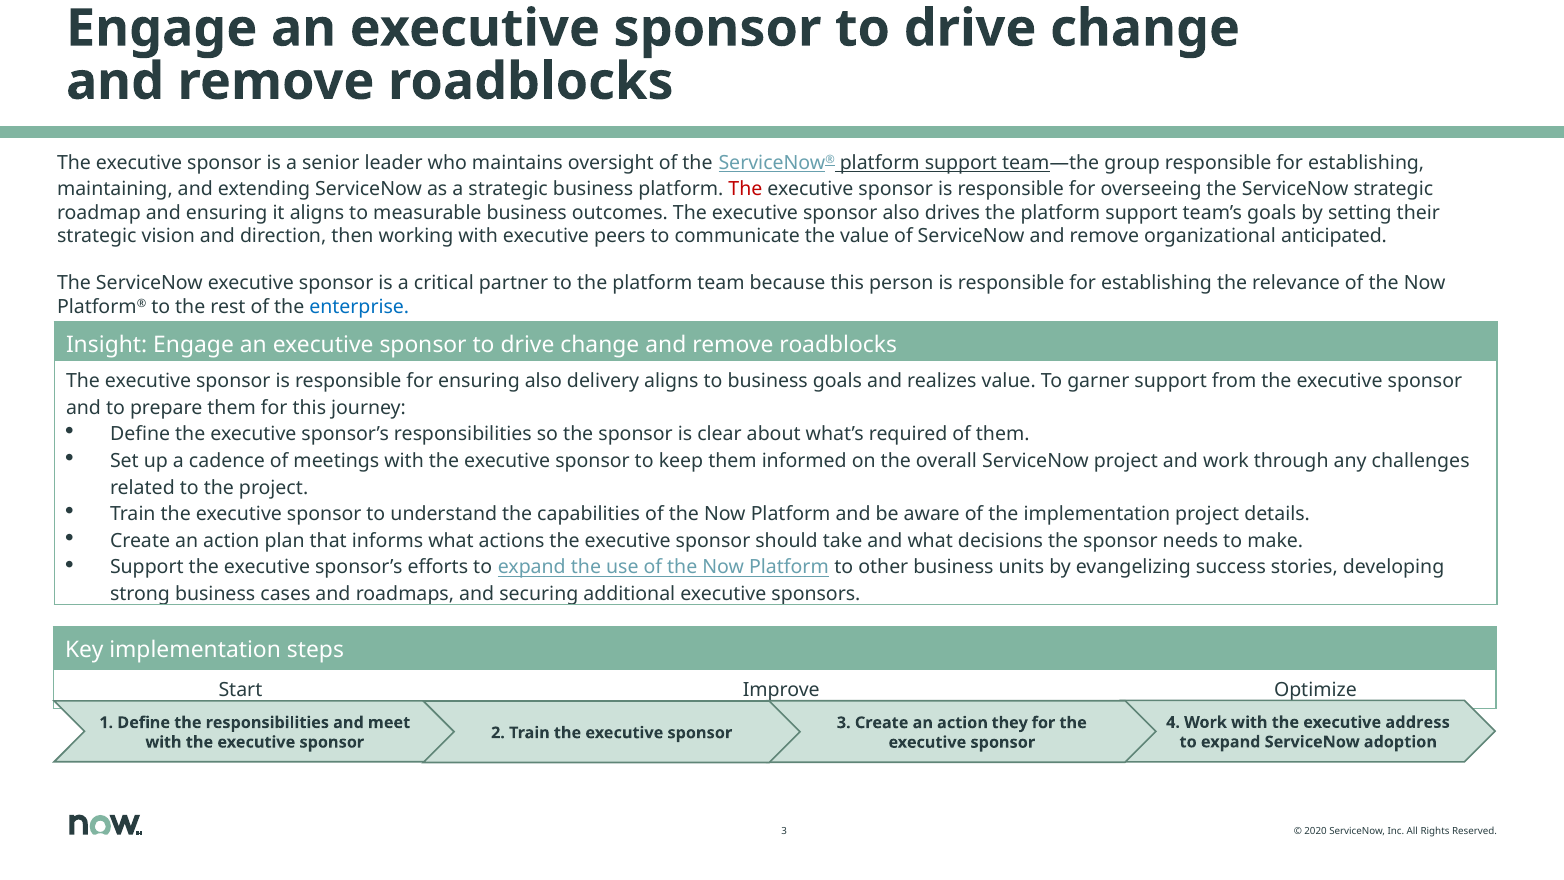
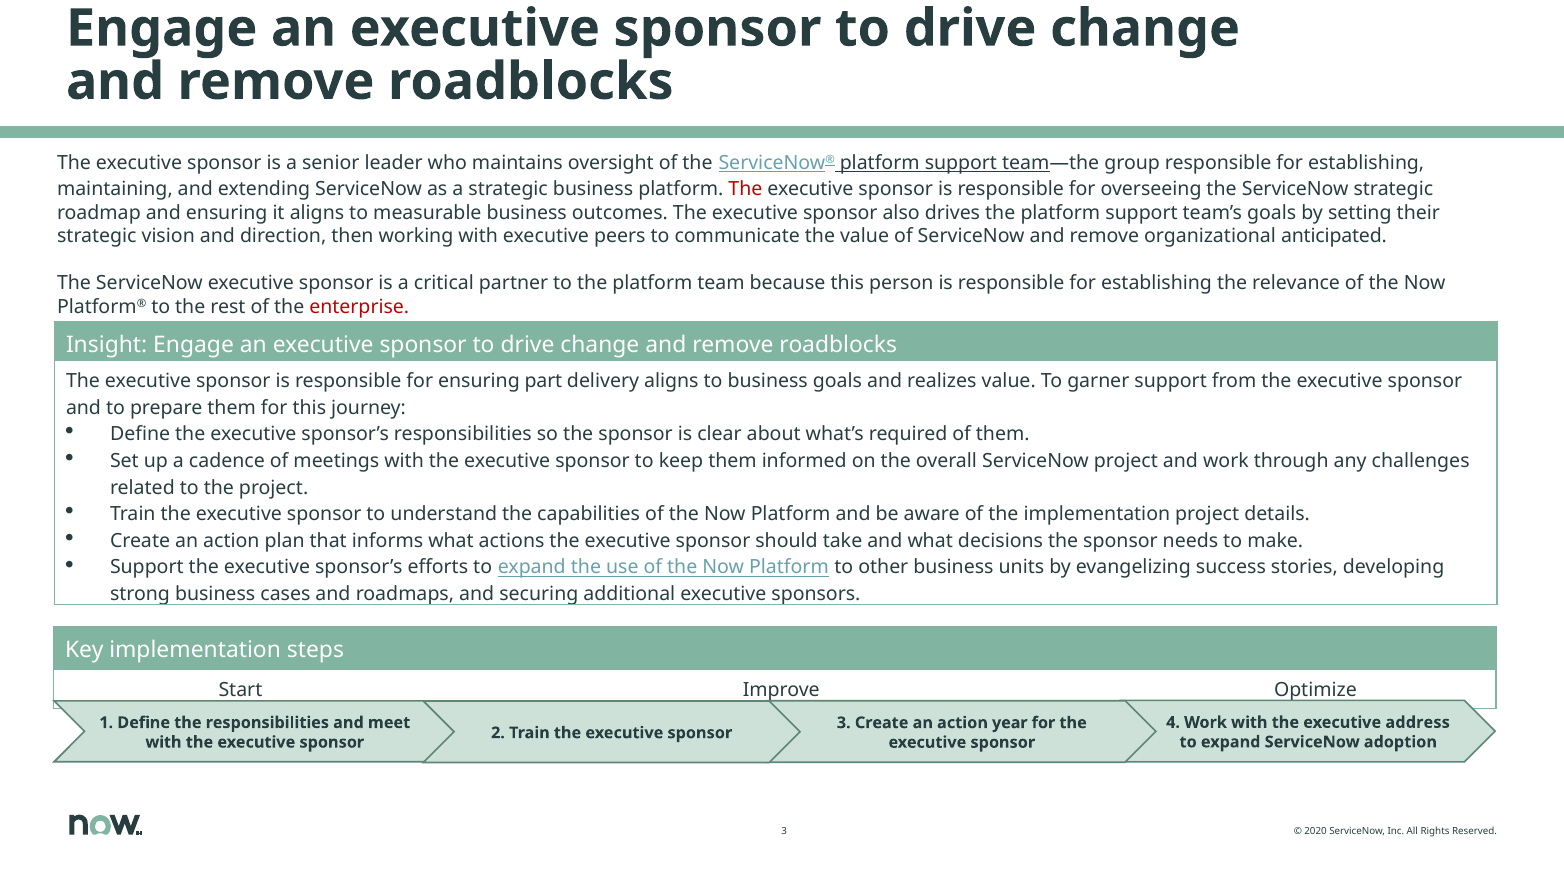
enterprise colour: blue -> red
ensuring also: also -> part
they: they -> year
